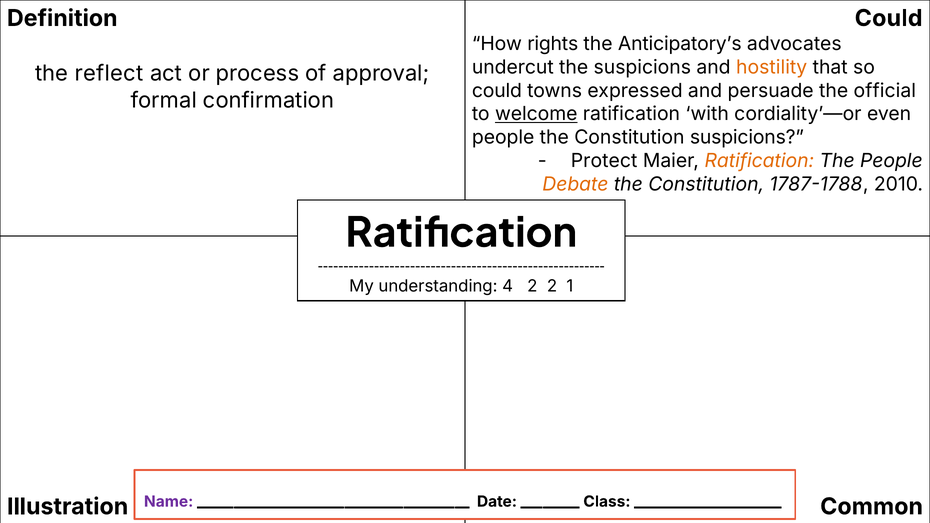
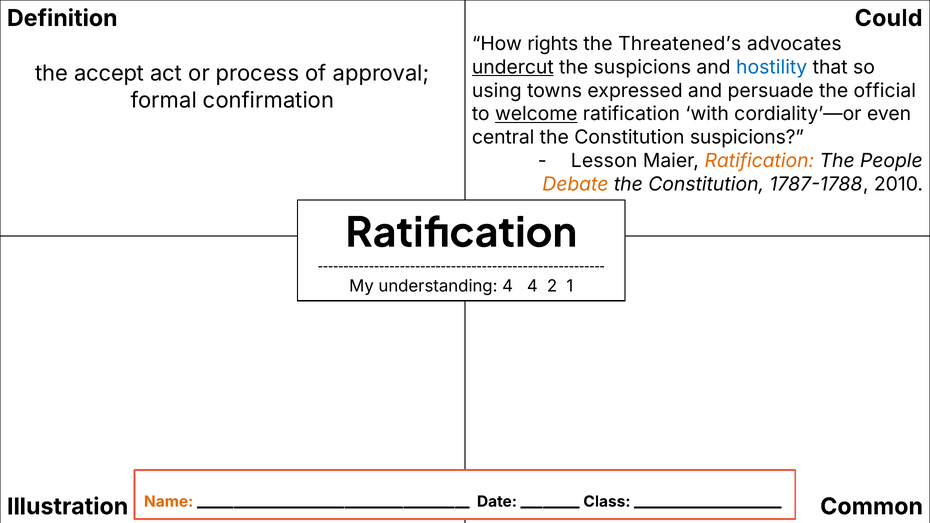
Anticipatory’s: Anticipatory’s -> Threatened’s
undercut underline: none -> present
hostility colour: orange -> blue
reflect: reflect -> accept
could at (497, 91): could -> using
people at (503, 137): people -> central
Protect: Protect -> Lesson
4 2: 2 -> 4
Name colour: purple -> orange
